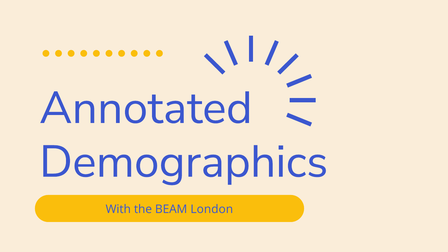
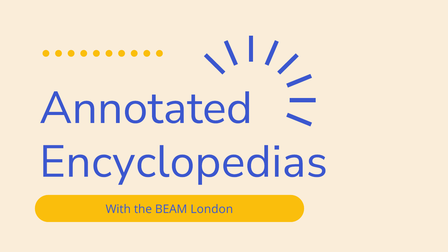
Demographics: Demographics -> Encyclopedias
